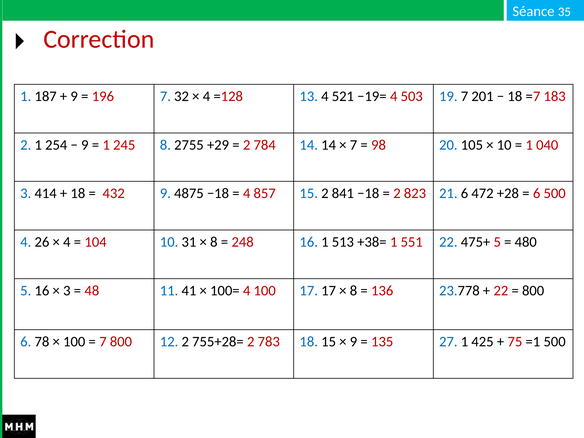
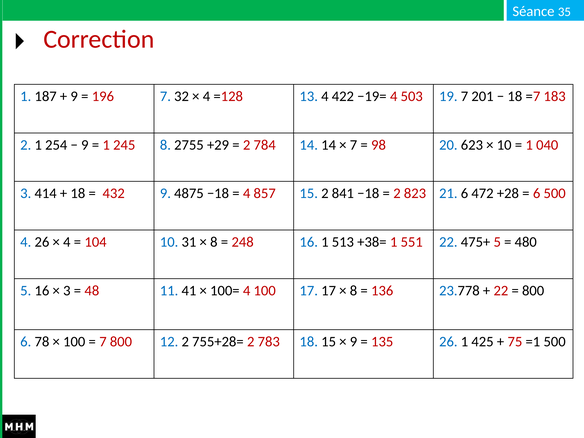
521: 521 -> 422
105: 105 -> 623
135 27: 27 -> 26
